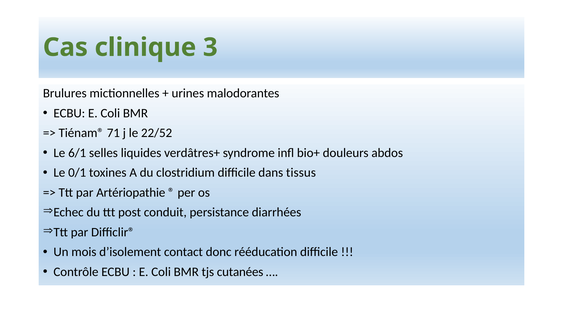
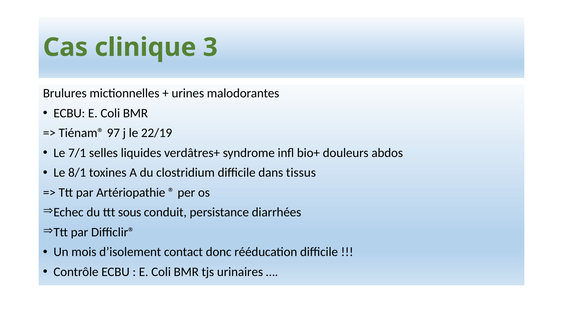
71: 71 -> 97
22/52: 22/52 -> 22/19
6/1: 6/1 -> 7/1
0/1: 0/1 -> 8/1
post: post -> sous
cutanées: cutanées -> urinaires
